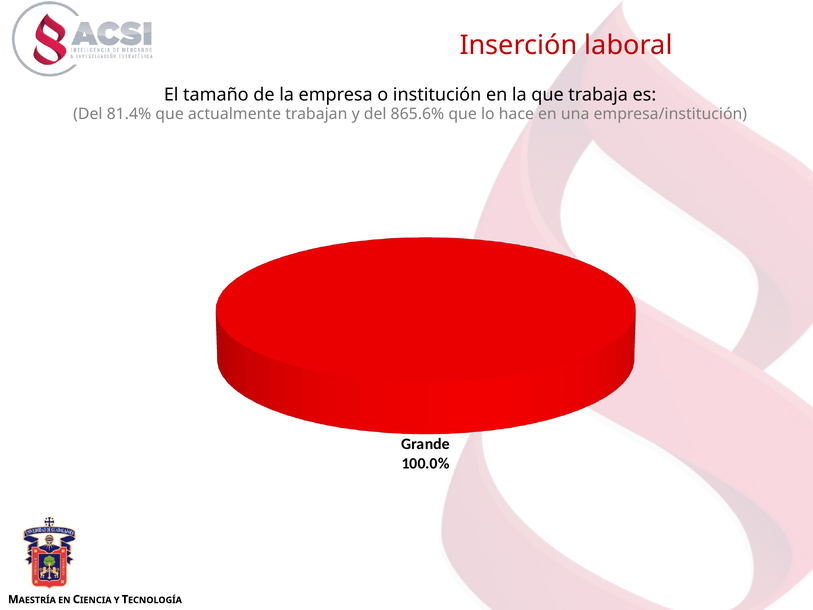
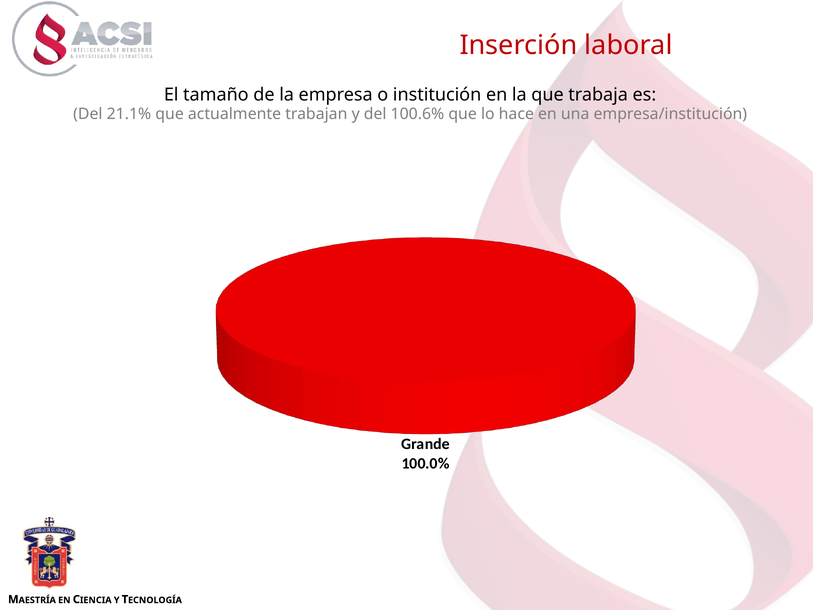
81.4%: 81.4% -> 21.1%
865.6%: 865.6% -> 100.6%
